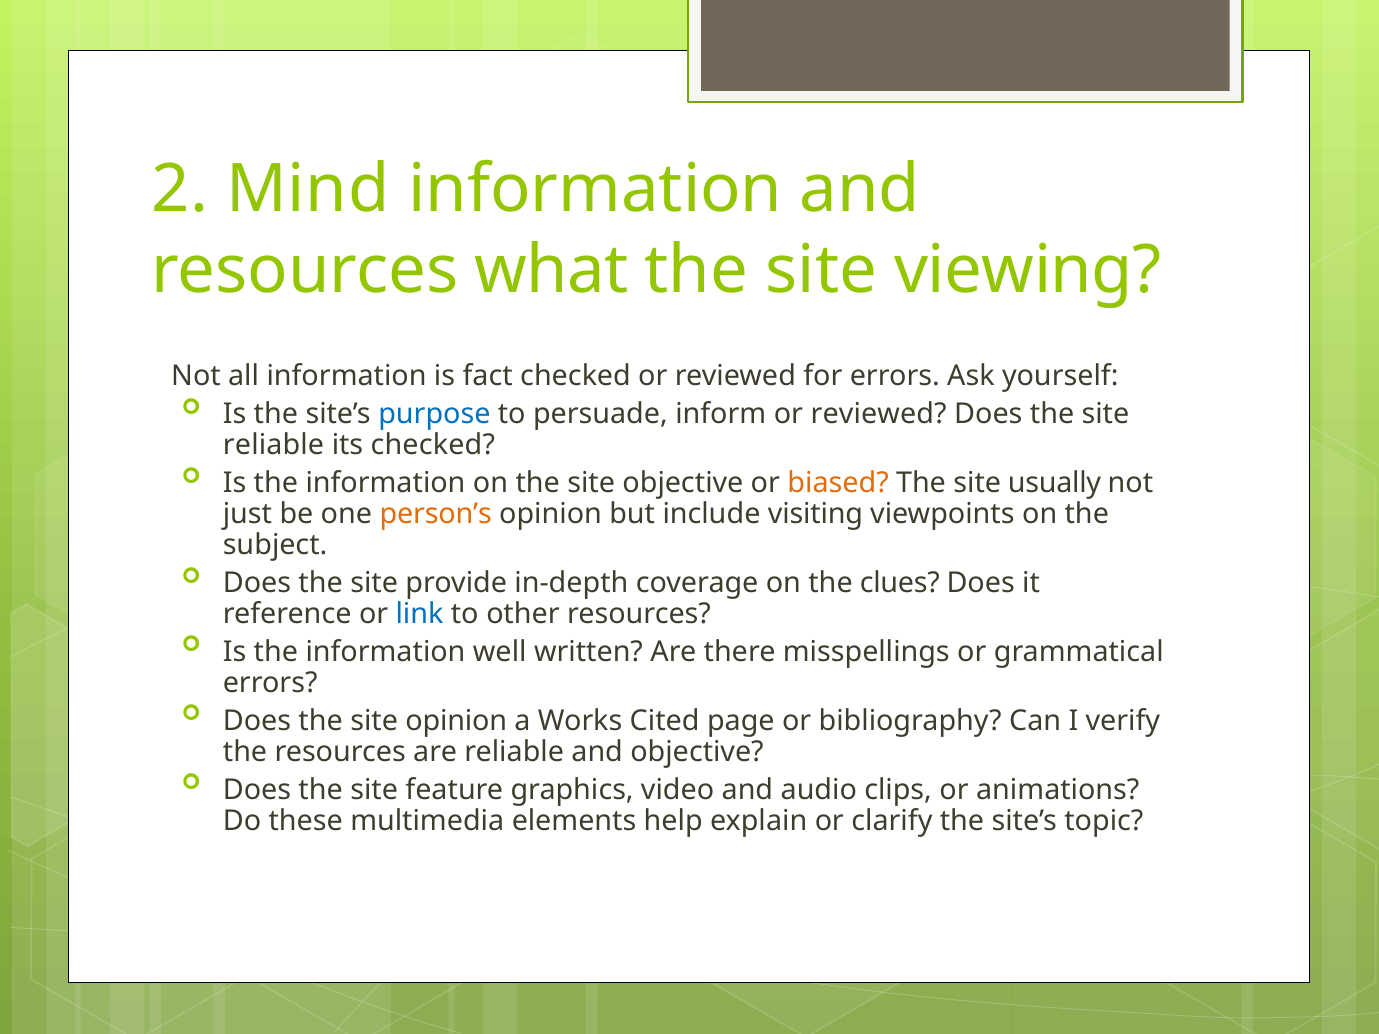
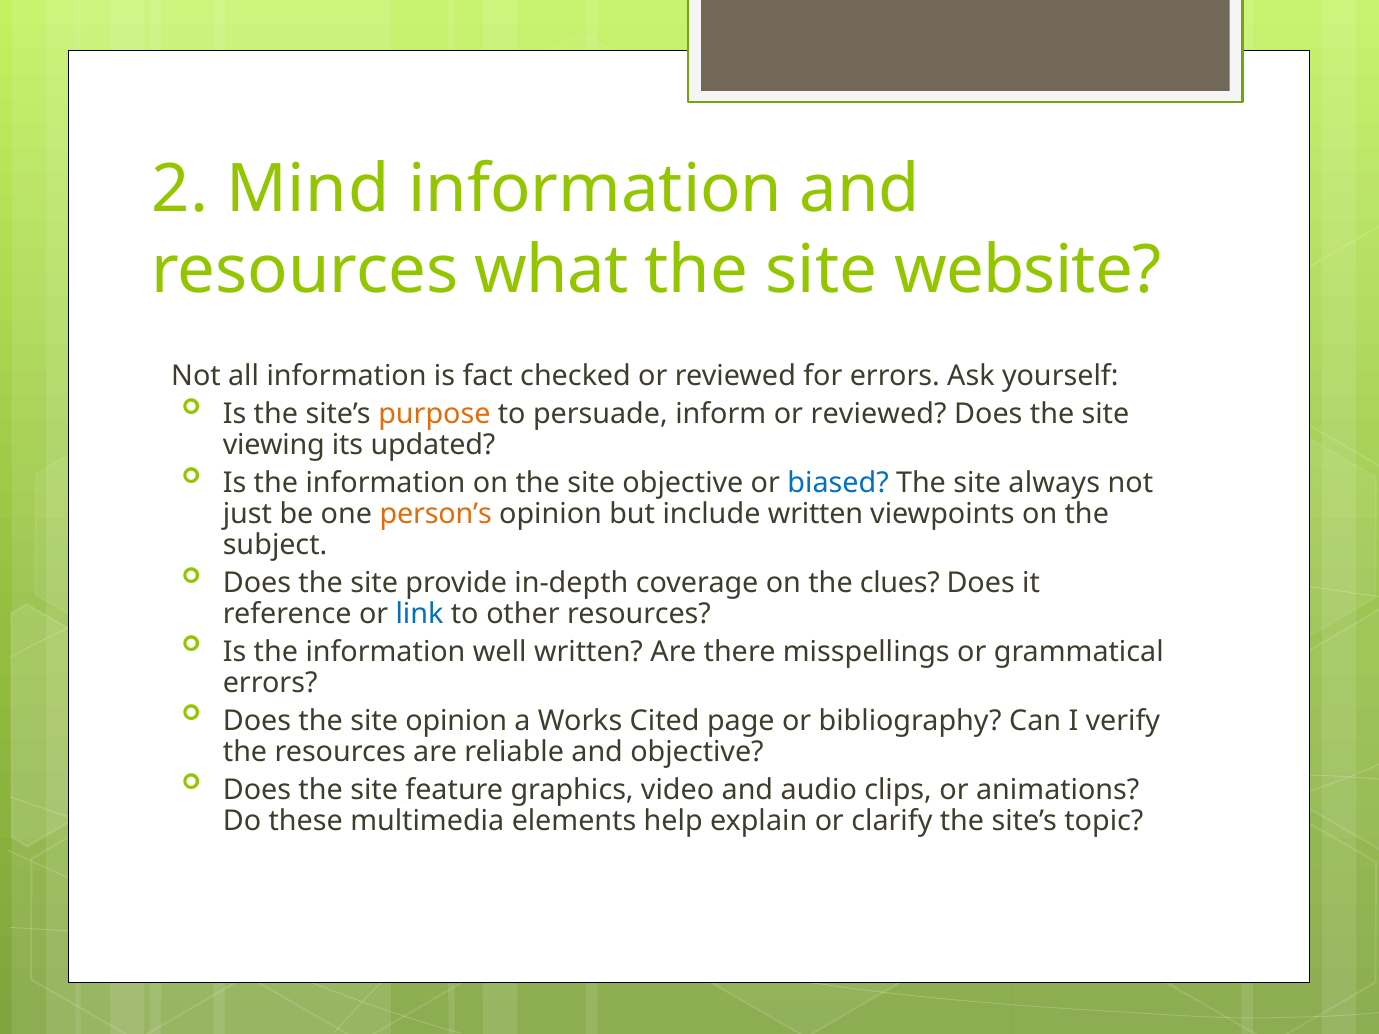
viewing: viewing -> website
purpose colour: blue -> orange
reliable at (274, 446): reliable -> viewing
its checked: checked -> updated
biased colour: orange -> blue
usually: usually -> always
include visiting: visiting -> written
